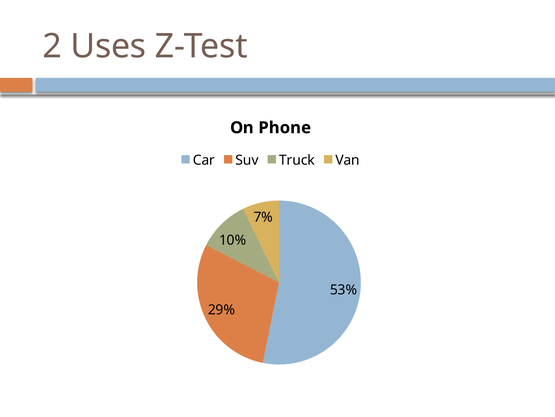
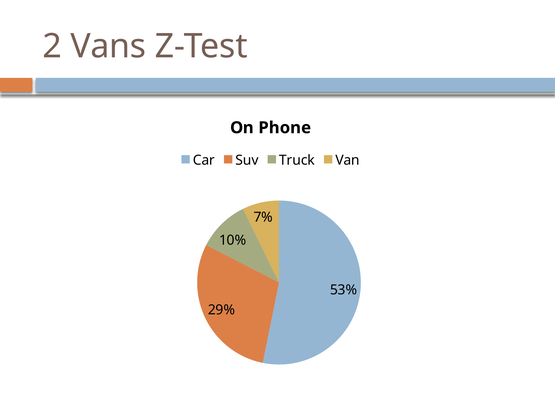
Uses: Uses -> Vans
